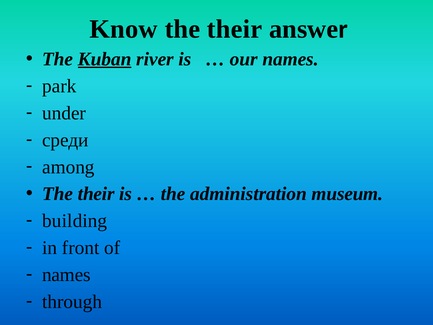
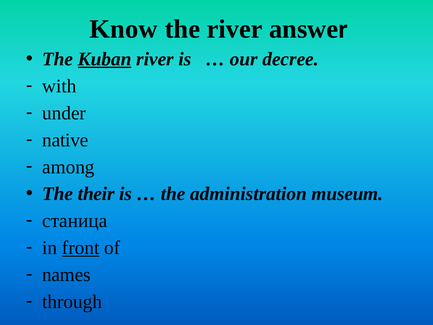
their at (234, 29): their -> river
our names: names -> decree
park: park -> with
среди: среди -> native
building: building -> станица
front underline: none -> present
